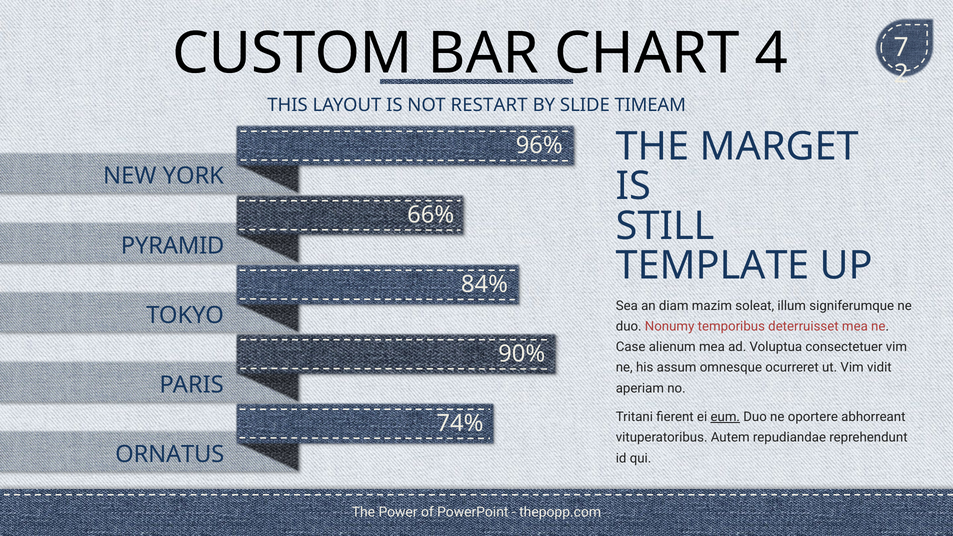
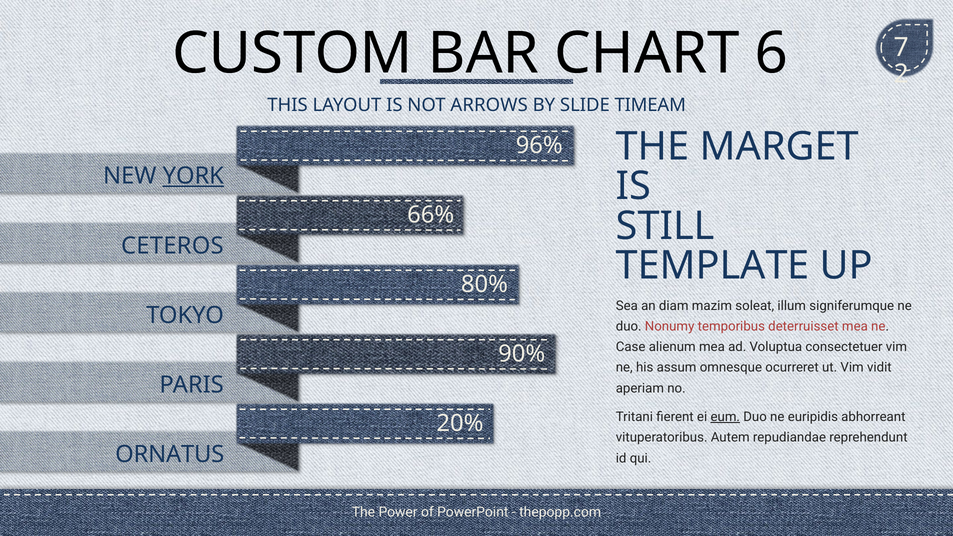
4: 4 -> 6
RESTART: RESTART -> ARROWS
YORK underline: none -> present
PYRAMID: PYRAMID -> CETEROS
84%: 84% -> 80%
oportere: oportere -> euripidis
74%: 74% -> 20%
